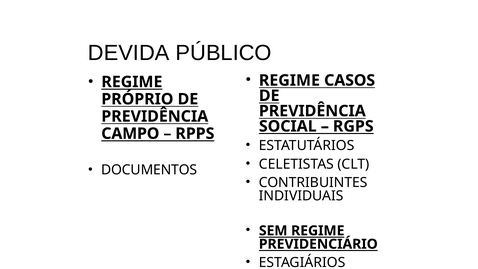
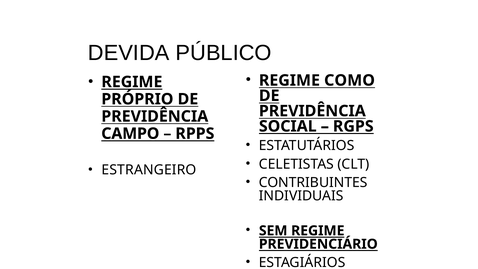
CASOS: CASOS -> COMO
DOCUMENTOS: DOCUMENTOS -> ESTRANGEIRO
